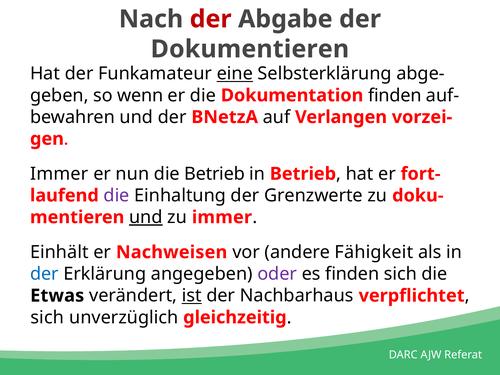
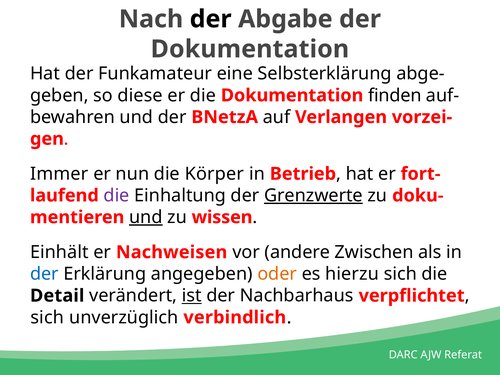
der at (211, 19) colour: red -> black
Dokumentieren at (250, 49): Dokumentieren -> Dokumentation
eine underline: present -> none
wenn: wenn -> diese
die Betrieb: Betrieb -> Körper
Grenzwerte underline: none -> present
zu immer: immer -> wissen
Fähigkeit: Fähigkeit -> Zwischen
oder colour: purple -> orange
es finden: finden -> hierzu
Etwas: Etwas -> Detail
gleichzeitig: gleichzeitig -> verbindlich
